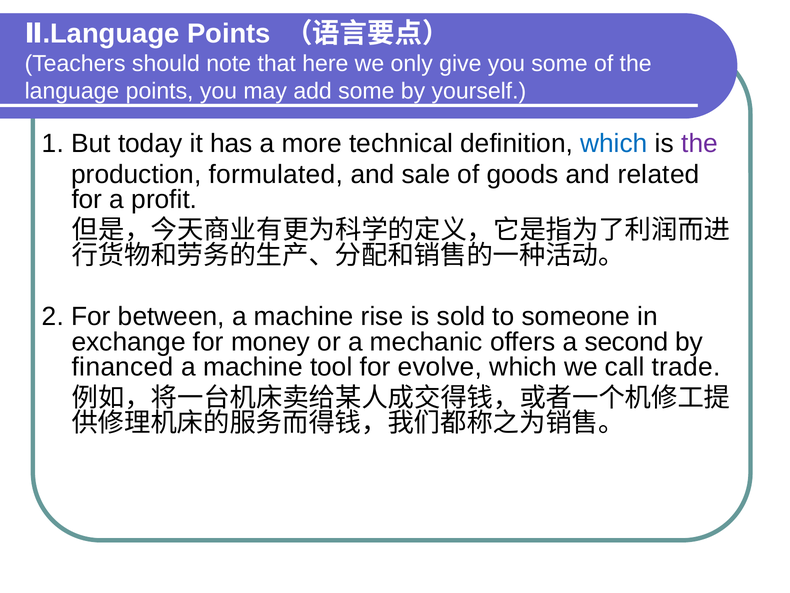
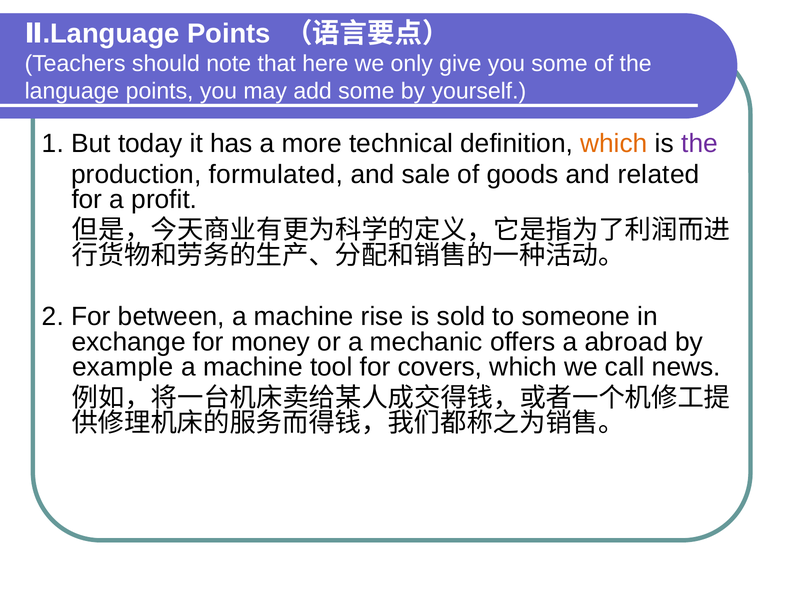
which at (614, 144) colour: blue -> orange
second: second -> abroad
financed: financed -> example
evolve: evolve -> covers
trade: trade -> news
